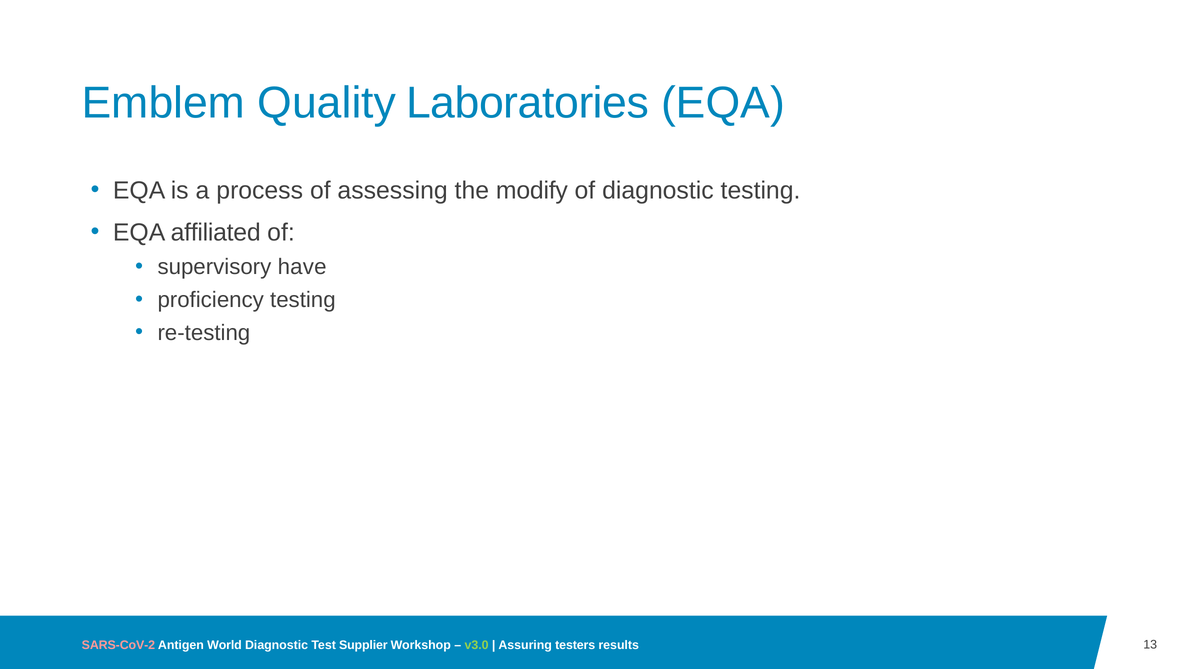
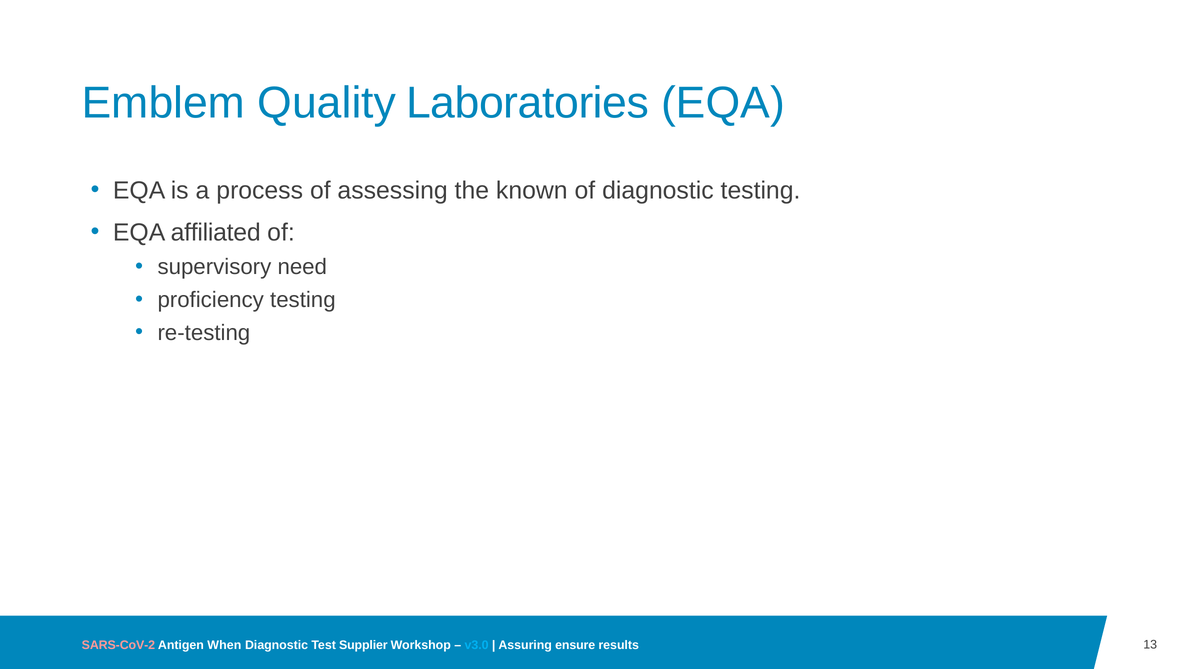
modify: modify -> known
have: have -> need
World: World -> When
v3.0 colour: light green -> light blue
testers: testers -> ensure
